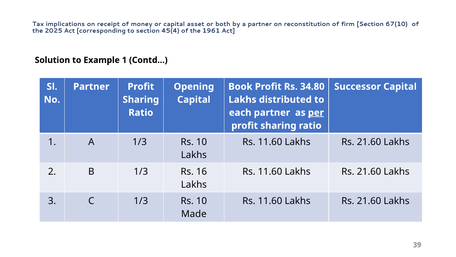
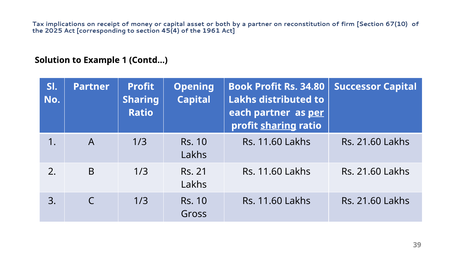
sharing at (278, 125) underline: none -> present
16: 16 -> 21
Made: Made -> Gross
